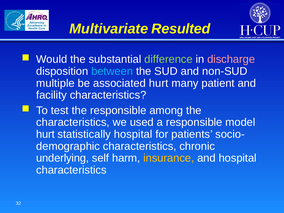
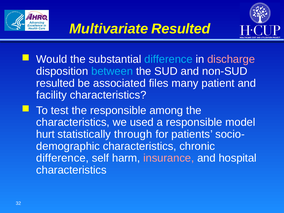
difference at (168, 59) colour: light green -> light blue
multiple at (55, 83): multiple -> resulted
associated hurt: hurt -> files
statistically hospital: hospital -> through
underlying at (63, 158): underlying -> difference
insurance colour: yellow -> pink
